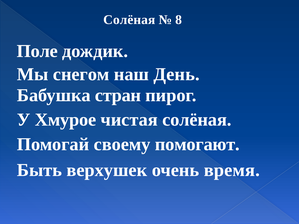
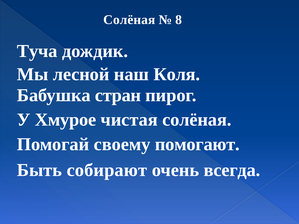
Поле: Поле -> Туча
снегом: снегом -> лесной
День: День -> Коля
верхушек: верхушек -> собирают
время: время -> всегда
